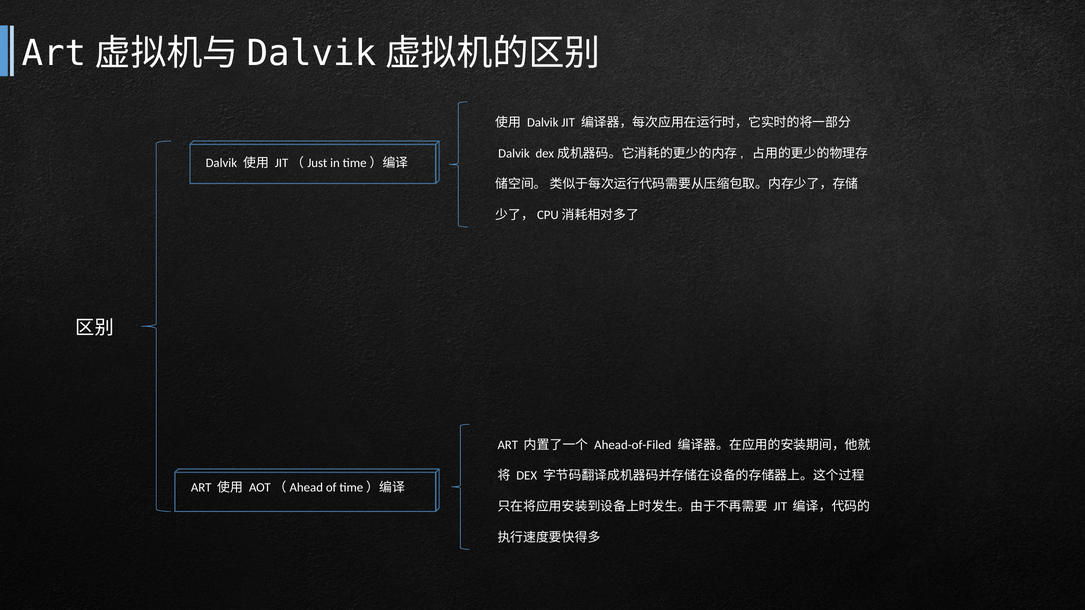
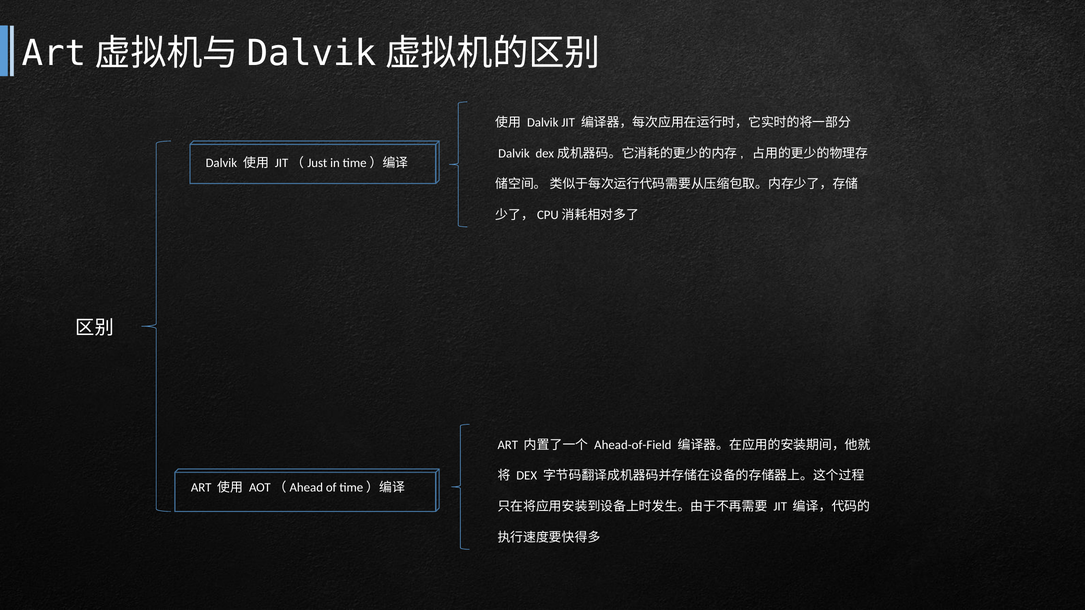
Ahead-of-Filed: Ahead-of-Filed -> Ahead-of-Field
